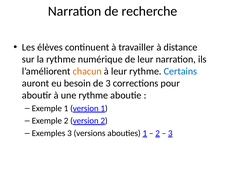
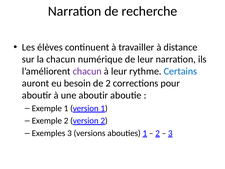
la rythme: rythme -> chacun
chacun at (87, 71) colour: orange -> purple
de 3: 3 -> 2
une rythme: rythme -> aboutir
